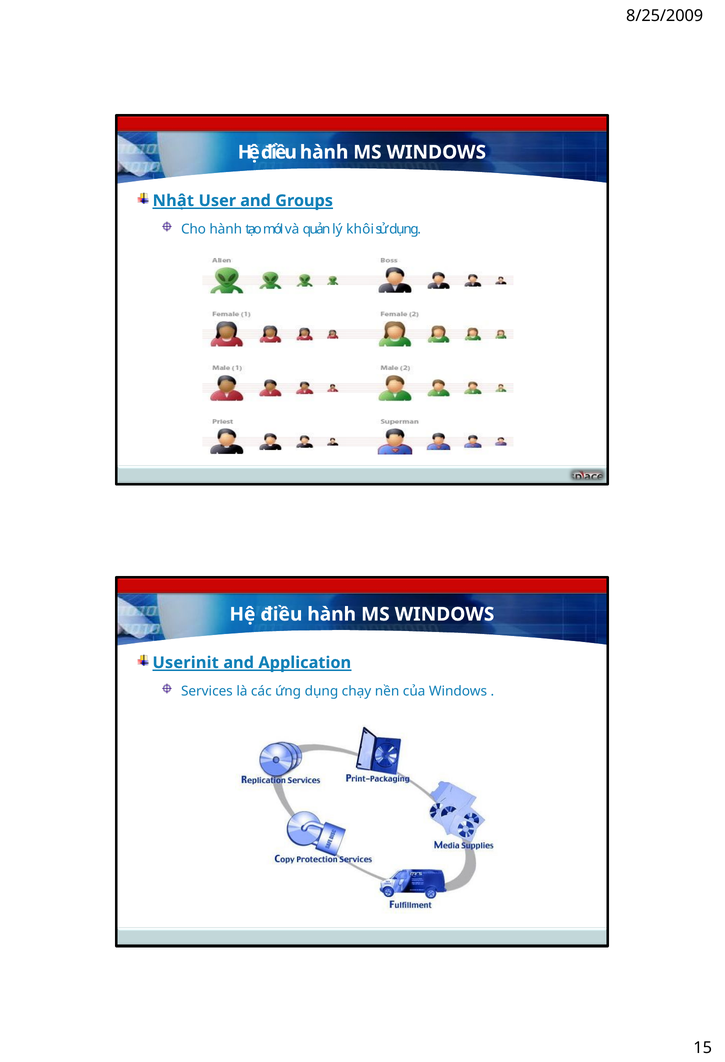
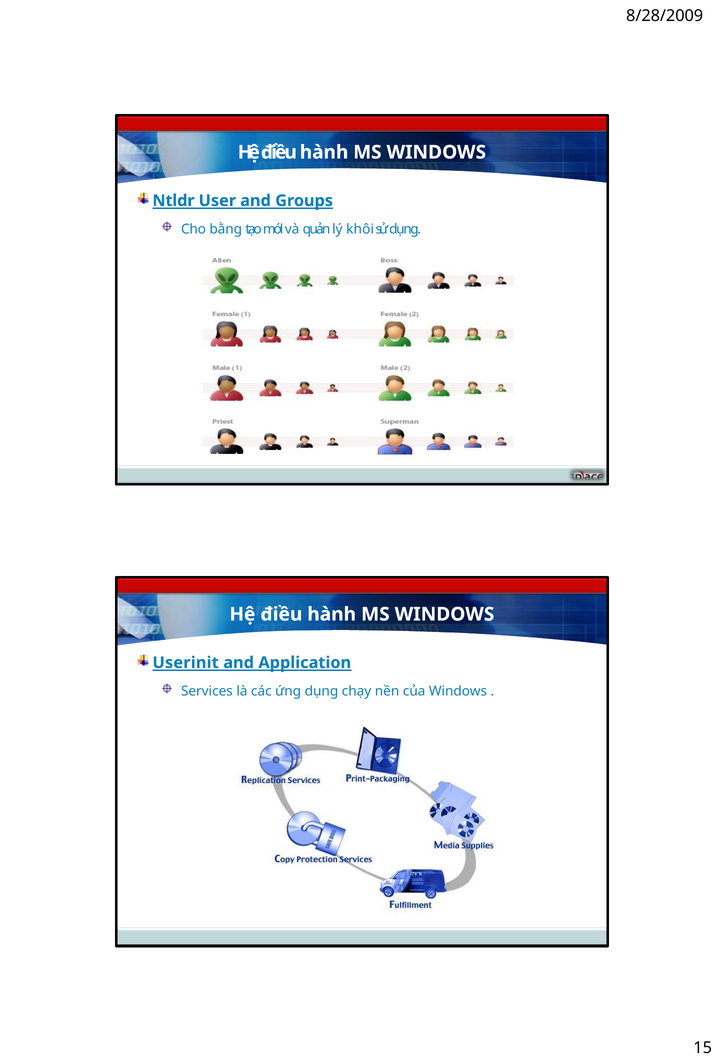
8/25/2009: 8/25/2009 -> 8/28/2009
Nhật: Nhật -> Ntldr
Cho hành: hành -> bằng
